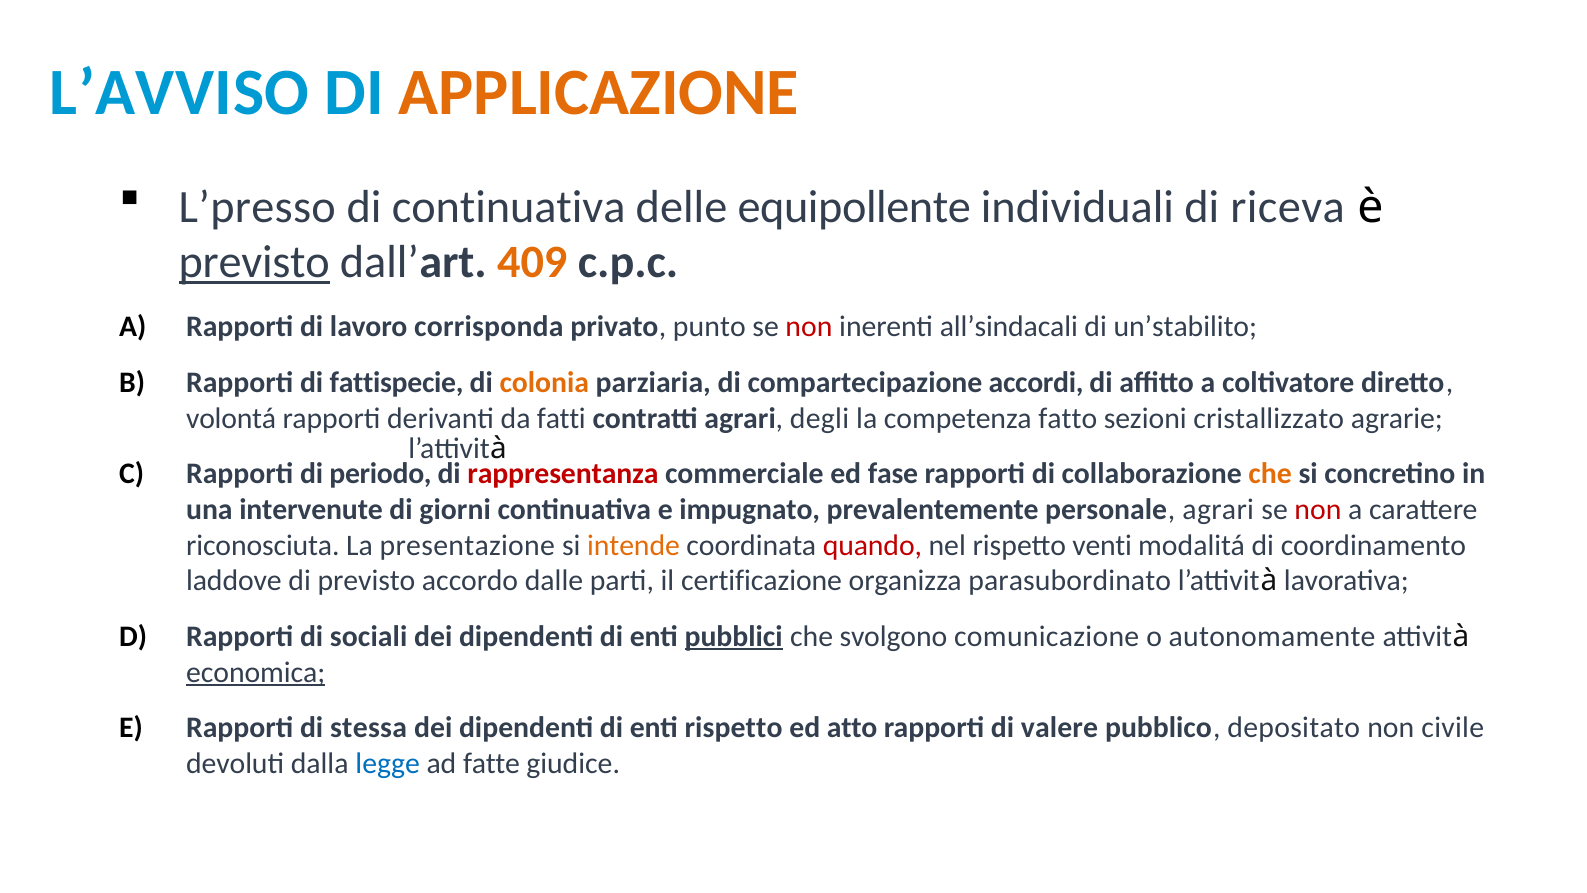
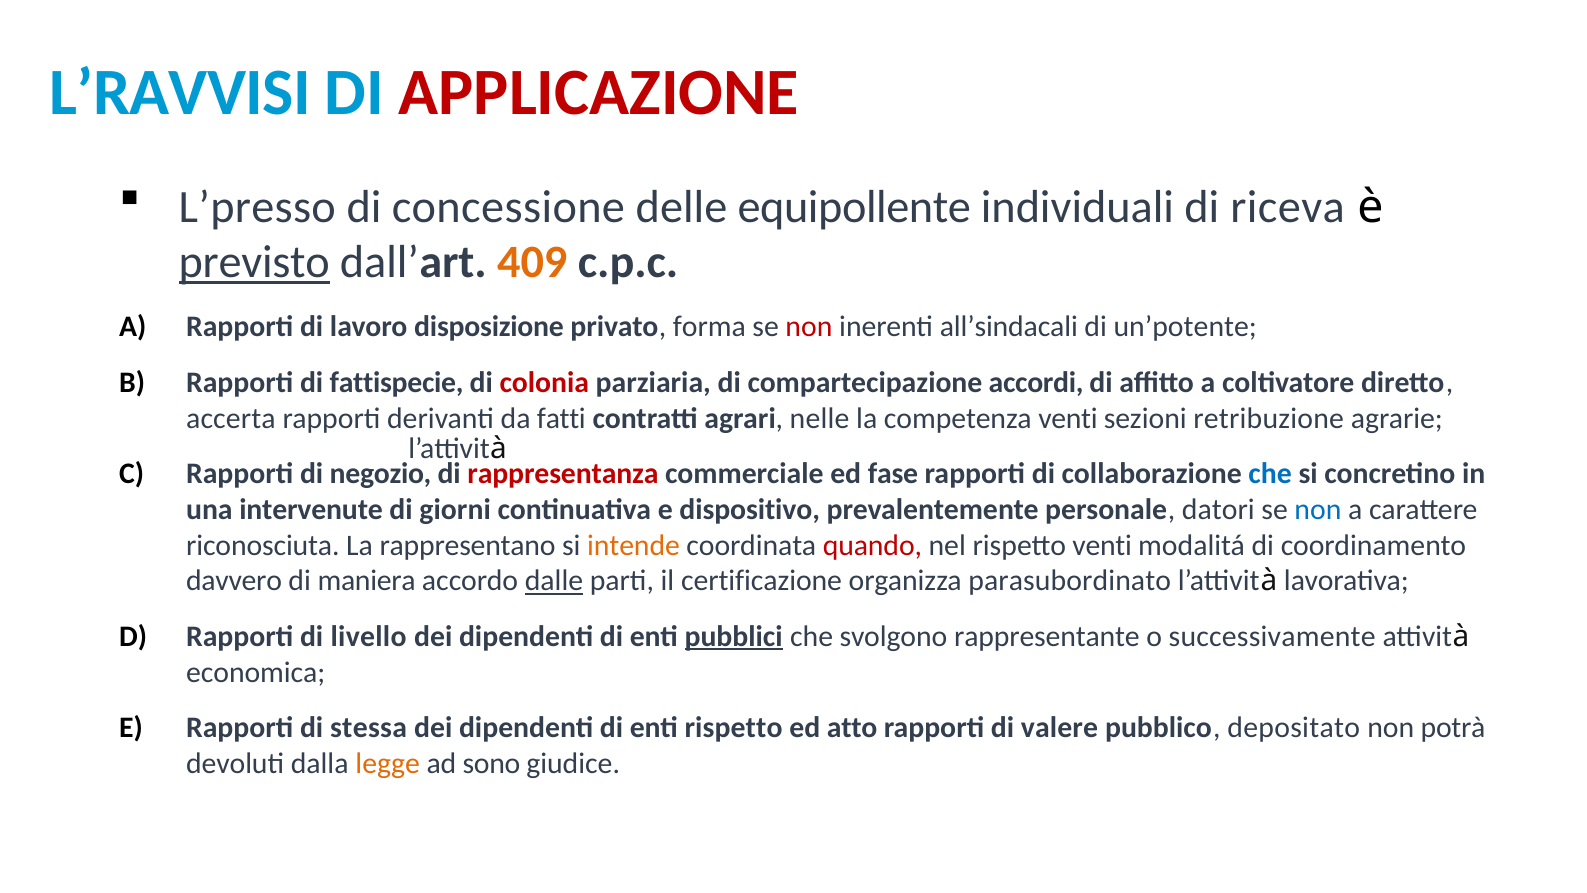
L’AVVISO: L’AVVISO -> L’RAVVISI
APPLICAZIONE colour: orange -> red
di continuativa: continuativa -> concessione
corrisponda: corrisponda -> disposizione
punto: punto -> forma
un’stabilito: un’stabilito -> un’potente
colonia colour: orange -> red
volontá: volontá -> accerta
degli: degli -> nelle
competenza fatto: fatto -> venti
cristallizzato: cristallizzato -> retribuzione
periodo: periodo -> negozio
che at (1270, 474) colour: orange -> blue
impugnato: impugnato -> dispositivo
personale agrari: agrari -> datori
non at (1318, 509) colour: red -> blue
presentazione: presentazione -> rappresentano
laddove: laddove -> davvero
di previsto: previsto -> maniera
dalle underline: none -> present
sociali: sociali -> livello
comunicazione: comunicazione -> rappresentante
autonomamente: autonomamente -> successivamente
economica underline: present -> none
civile: civile -> potrà
legge colour: blue -> orange
fatte: fatte -> sono
